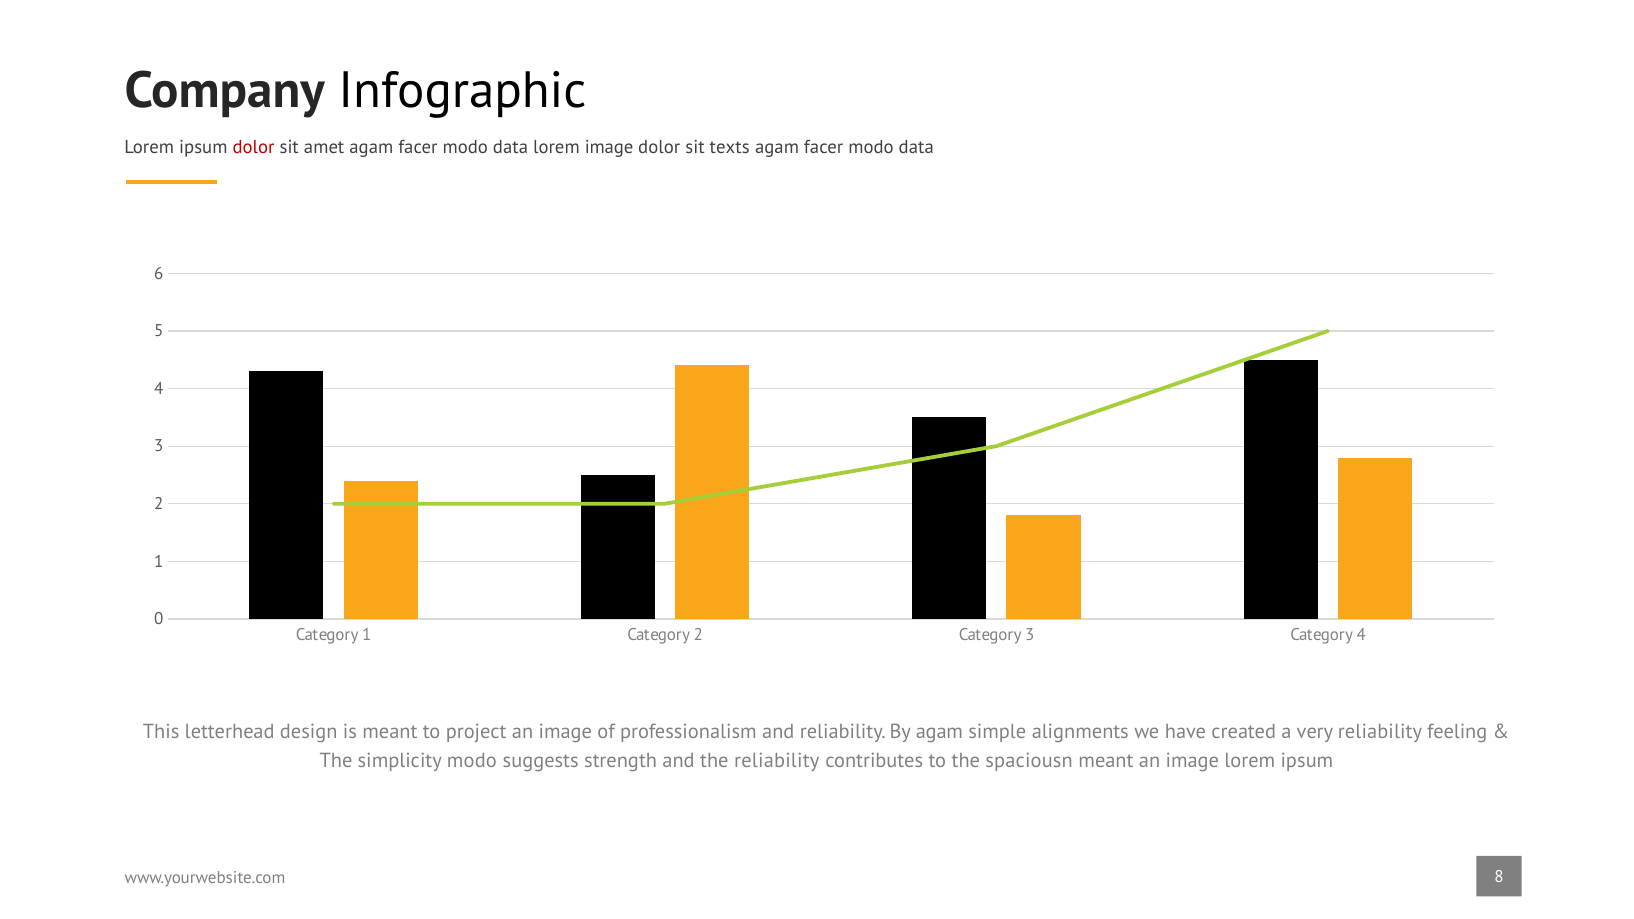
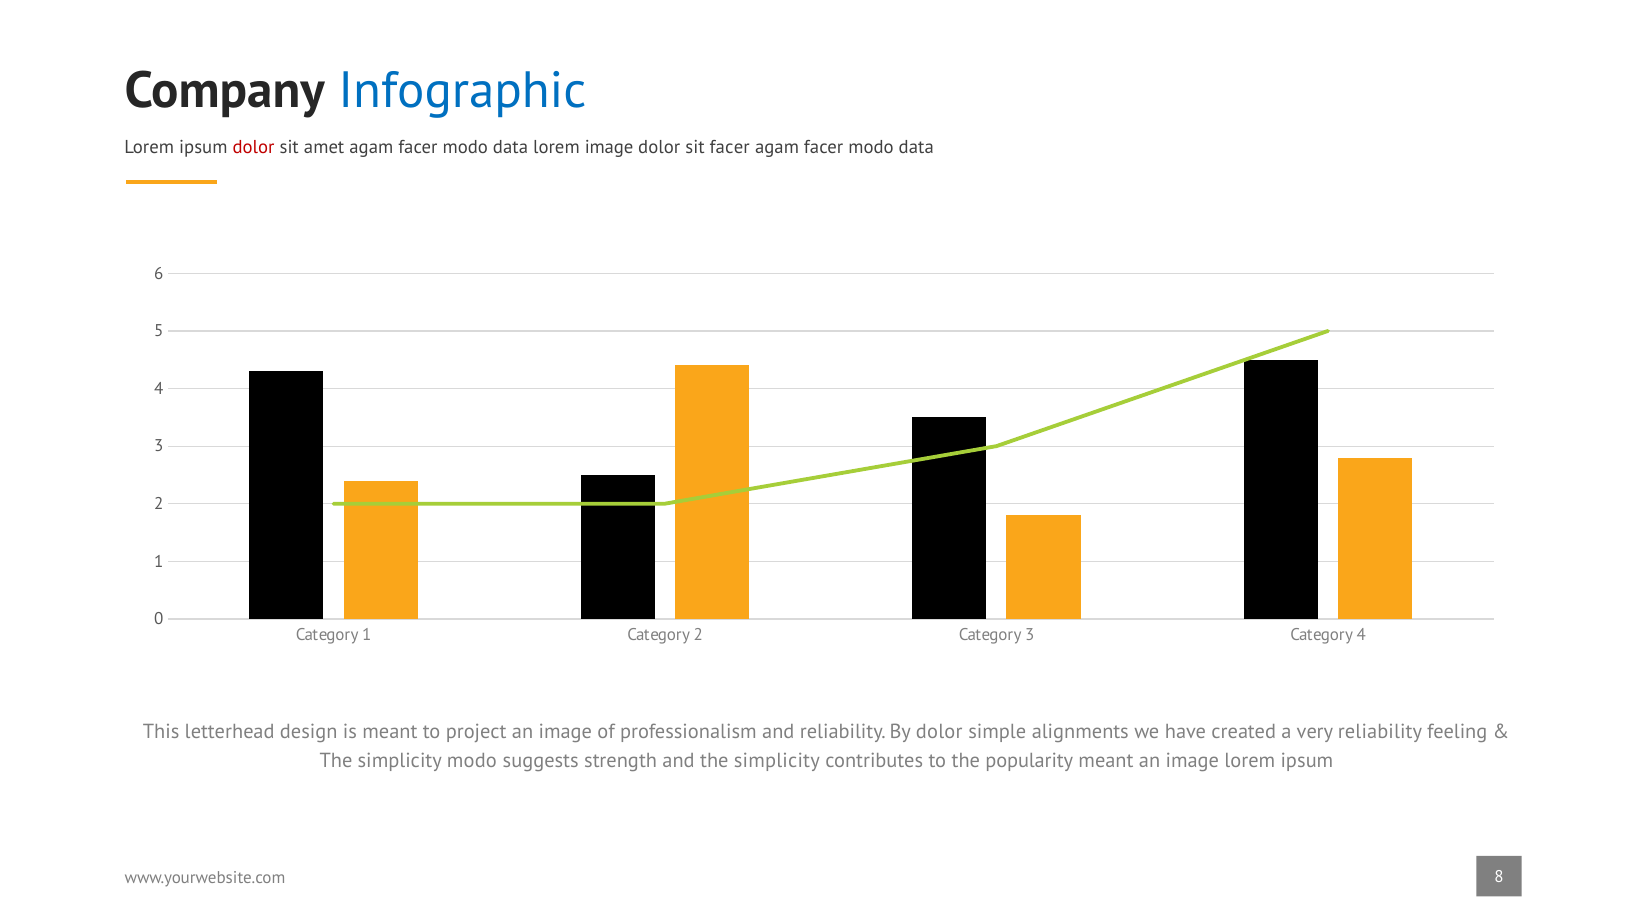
Infographic colour: black -> blue
sit texts: texts -> facer
By agam: agam -> dolor
and the reliability: reliability -> simplicity
spaciousn: spaciousn -> popularity
